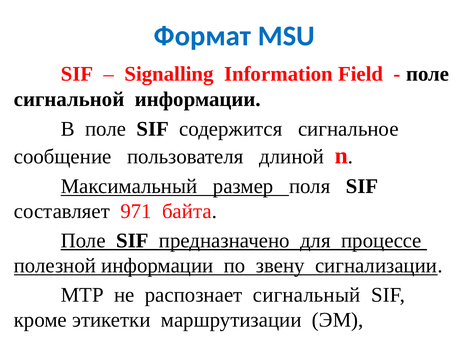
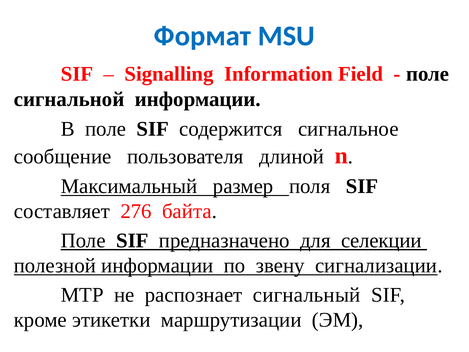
971: 971 -> 276
процессе: процессе -> селекции
